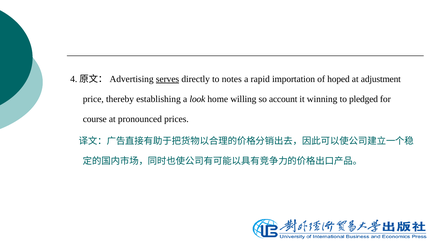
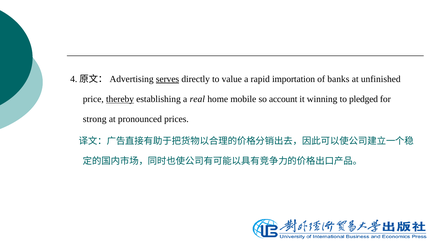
notes: notes -> value
hoped: hoped -> banks
adjustment: adjustment -> unfinished
thereby underline: none -> present
look: look -> real
willing: willing -> mobile
course: course -> strong
